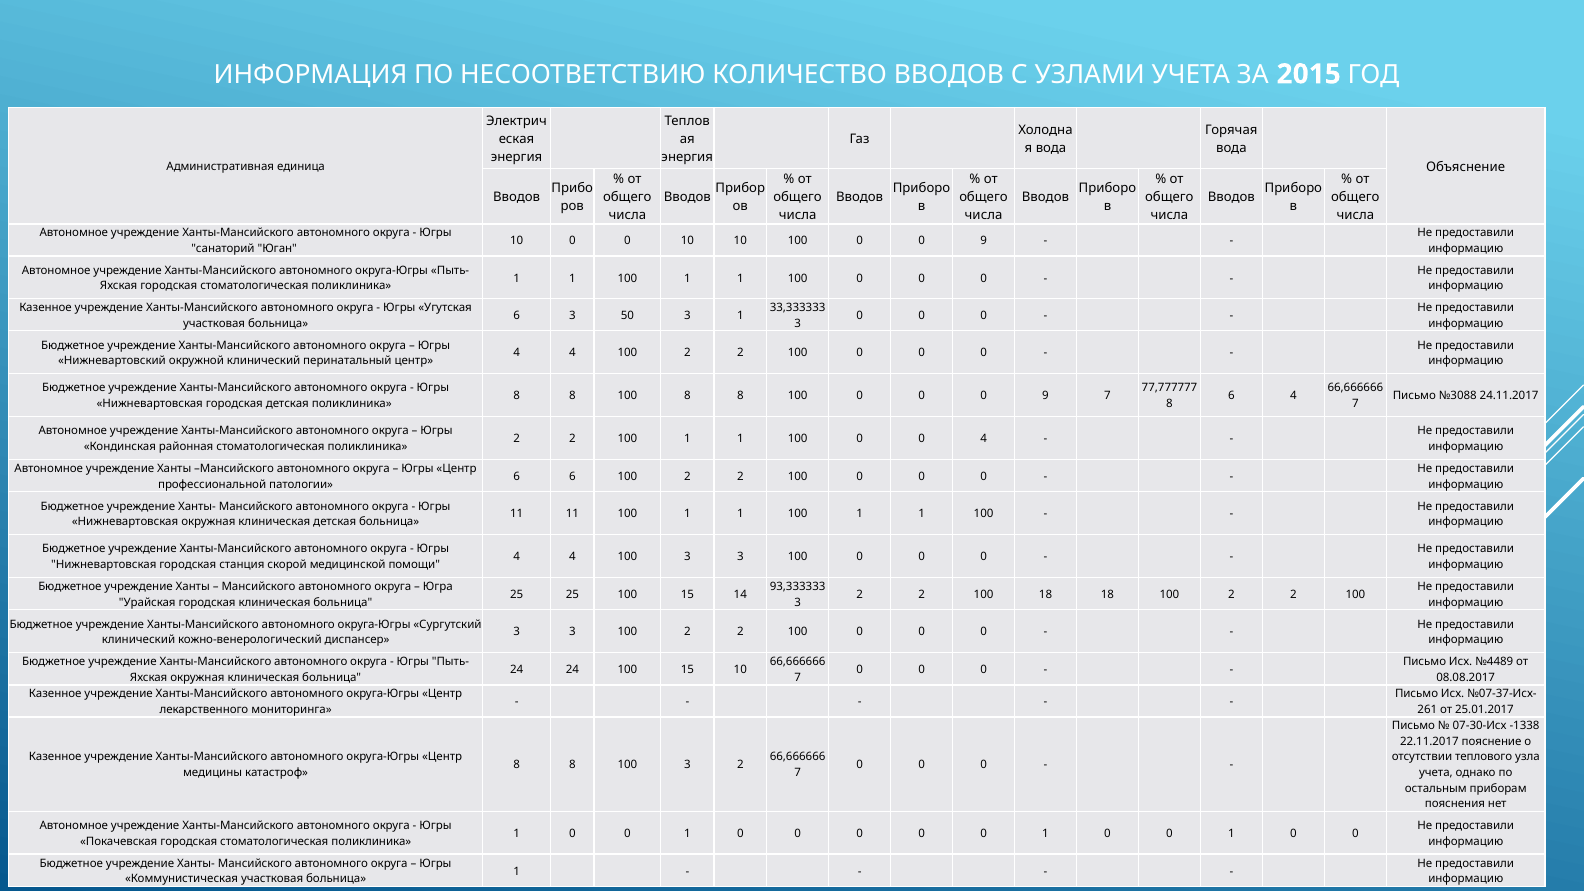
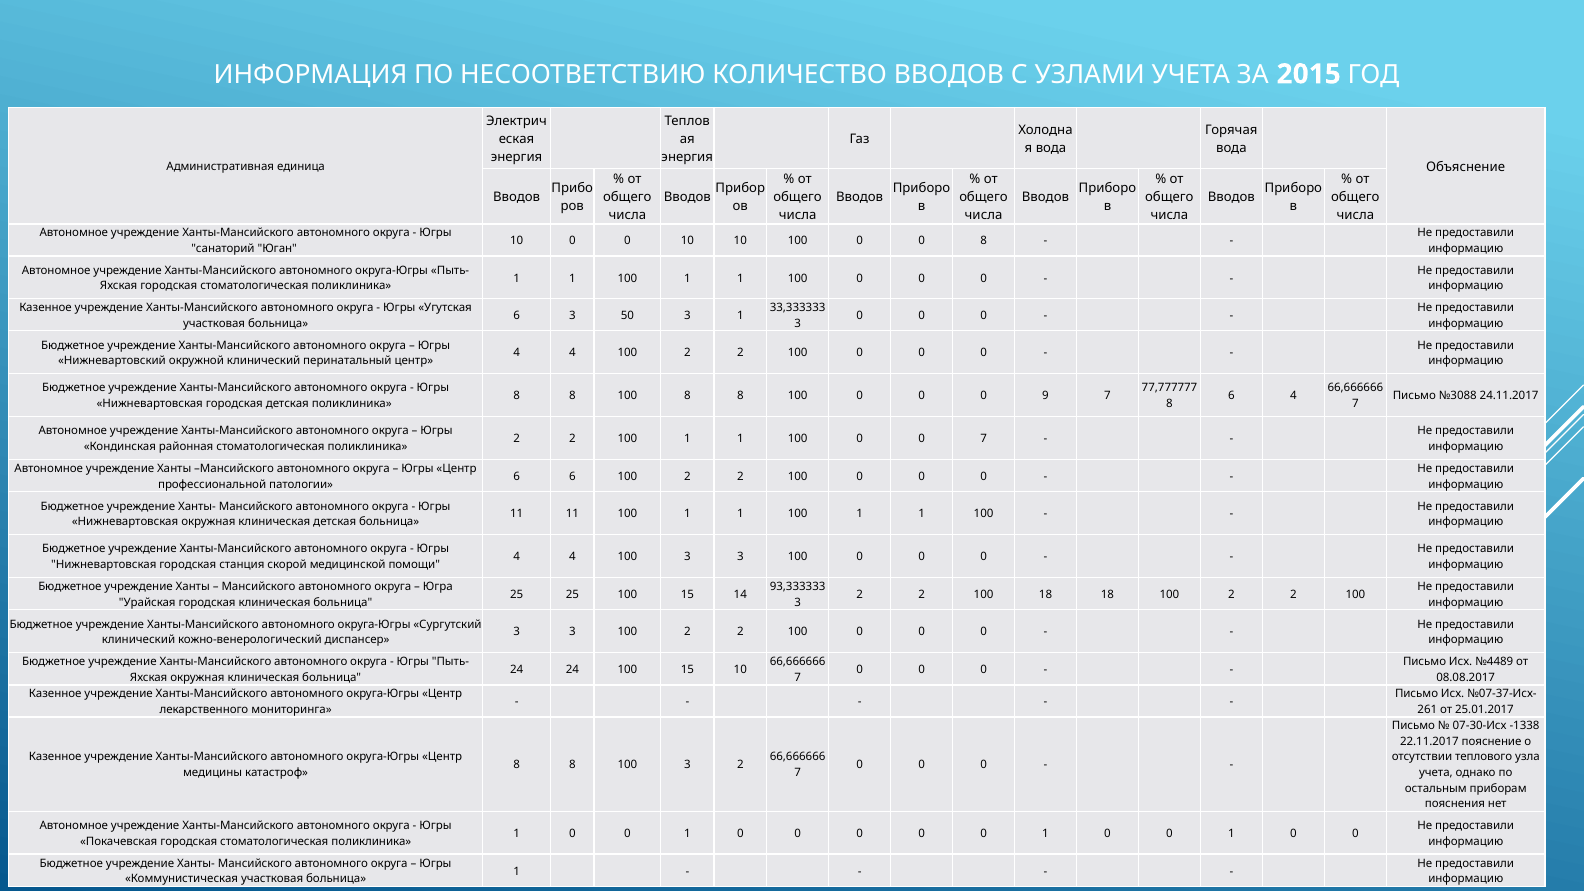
100 0 0 9: 9 -> 8
0 4: 4 -> 7
